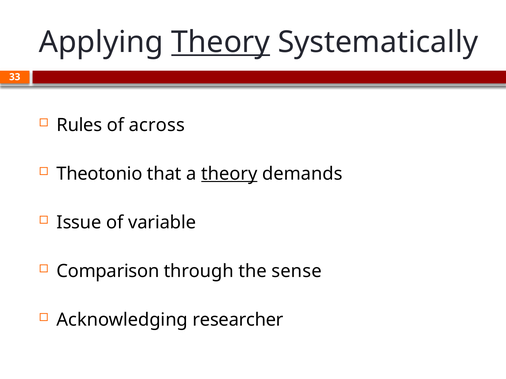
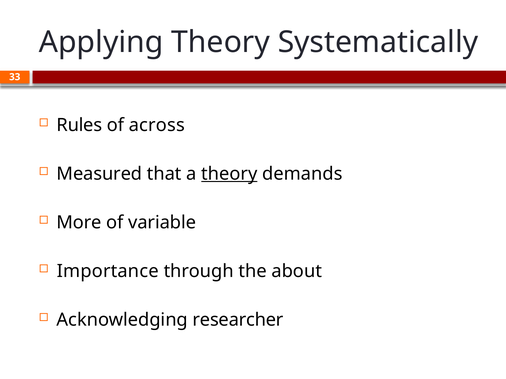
Theory at (221, 42) underline: present -> none
Theotonio: Theotonio -> Measured
Issue: Issue -> More
Comparison: Comparison -> Importance
sense: sense -> about
